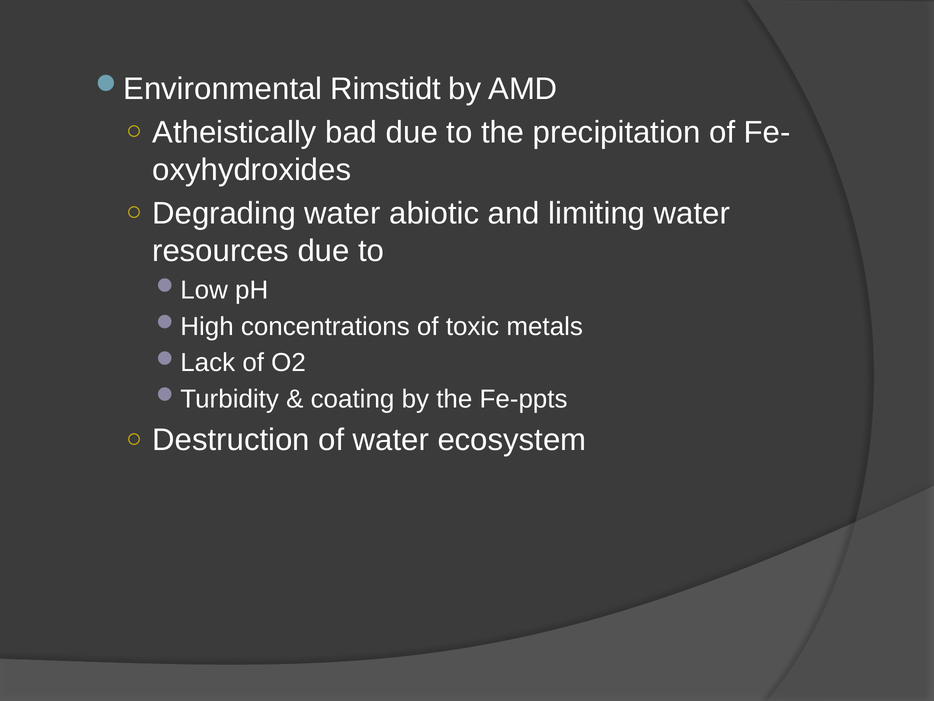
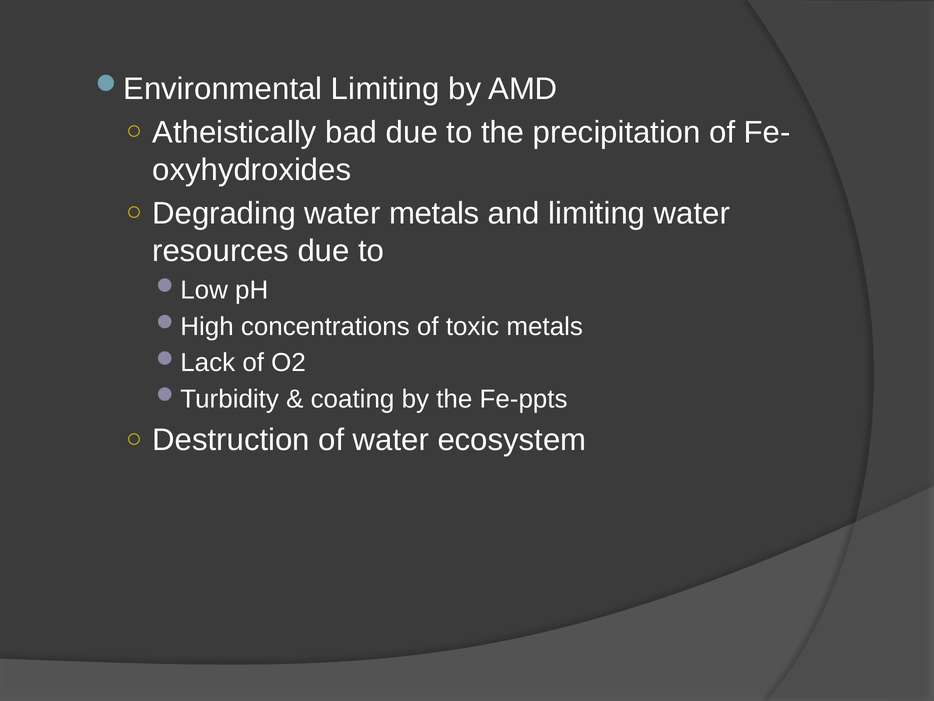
Rimstidt at (386, 89): Rimstidt -> Limiting
water abiotic: abiotic -> metals
